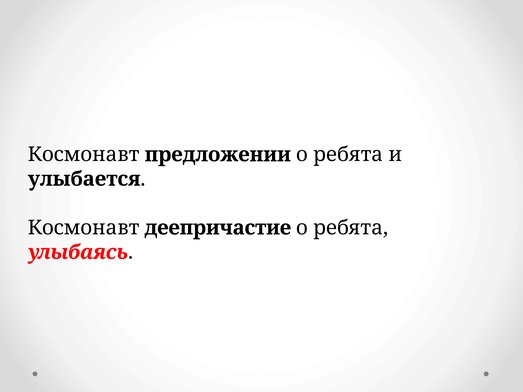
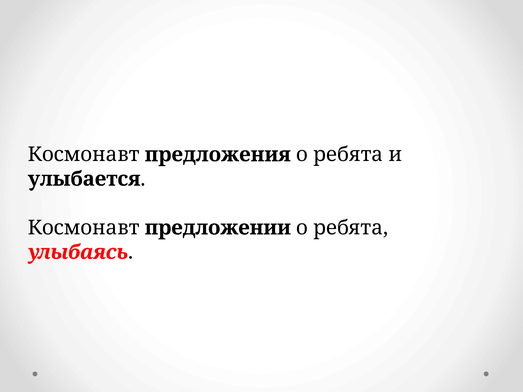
предложении: предложении -> предложения
деепричастие: деепричастие -> предложении
